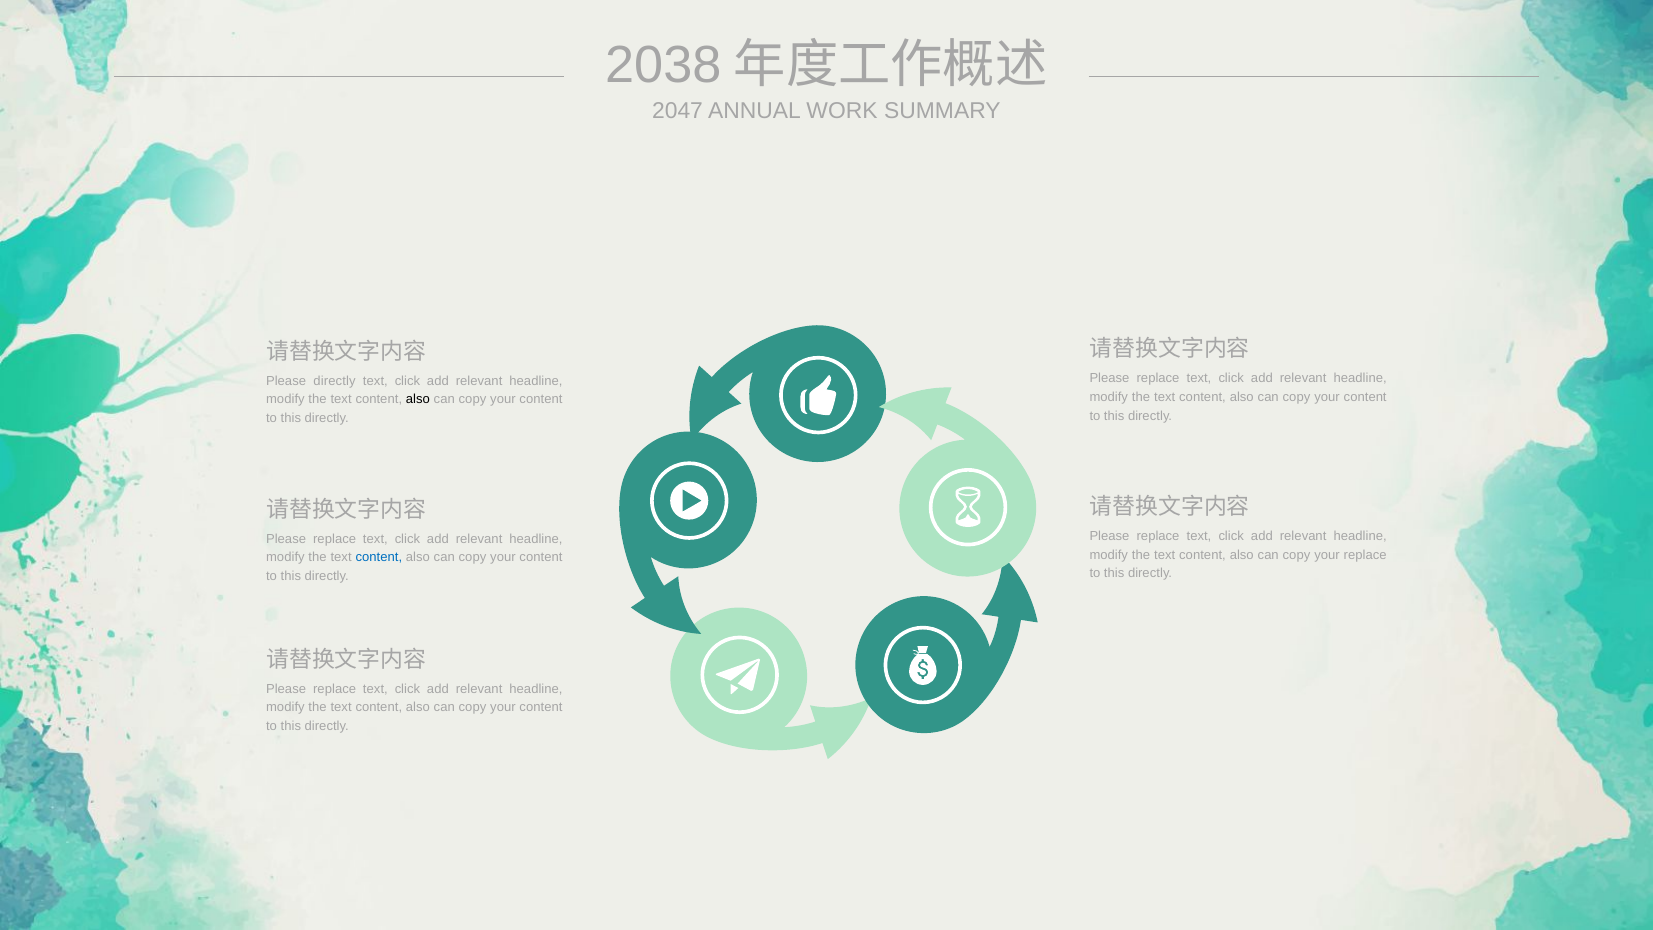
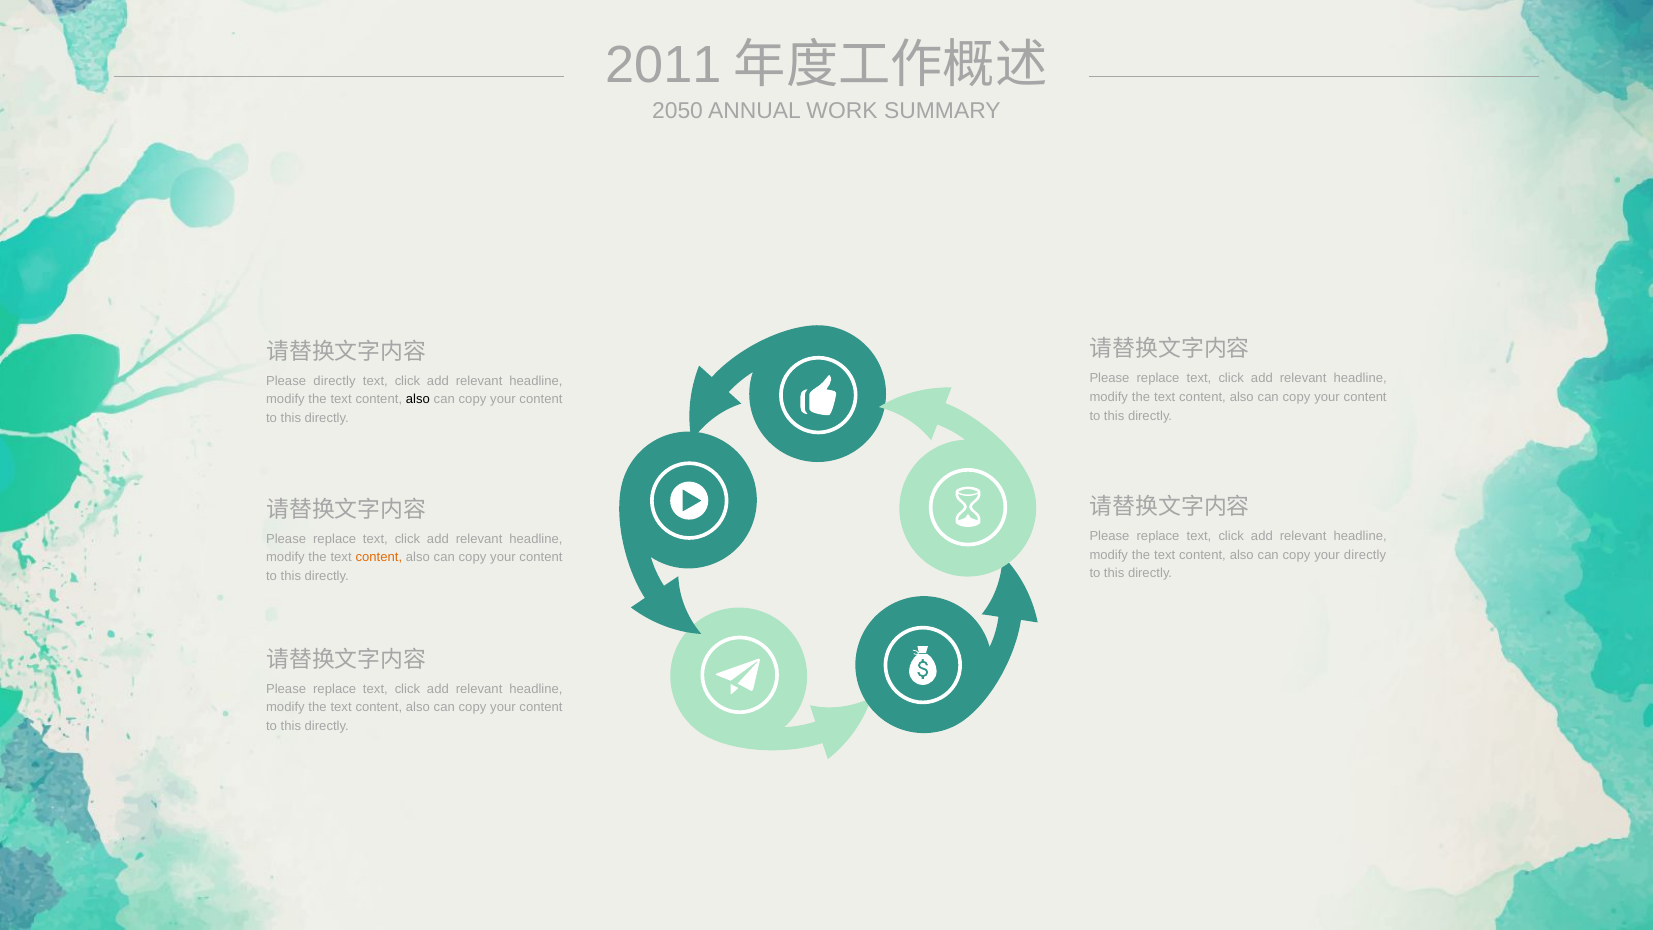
2038: 2038 -> 2011
2047: 2047 -> 2050
your replace: replace -> directly
content at (379, 557) colour: blue -> orange
